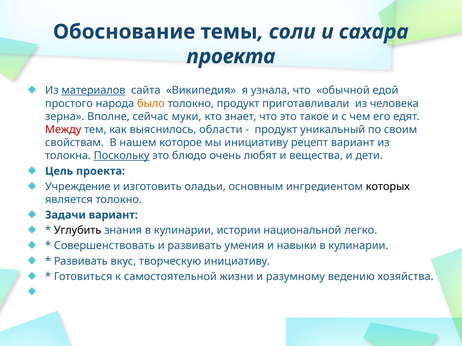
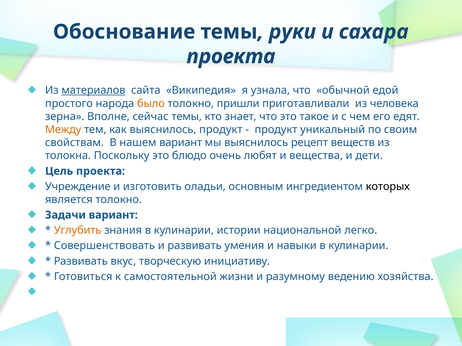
соли: соли -> руки
толокно продукт: продукт -> пришли
сейчас муки: муки -> темы
Между colour: red -> orange
выяснилось области: области -> продукт
нашем которое: которое -> вариант
мы инициативу: инициативу -> выяснилось
рецепт вариант: вариант -> веществ
Поскольку underline: present -> none
Углубить colour: black -> orange
